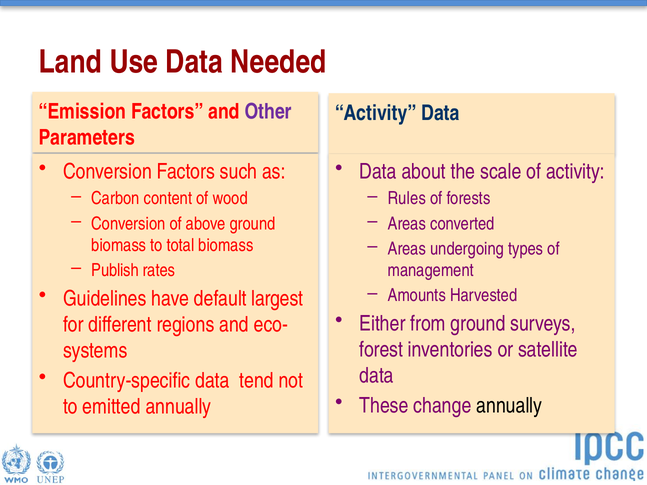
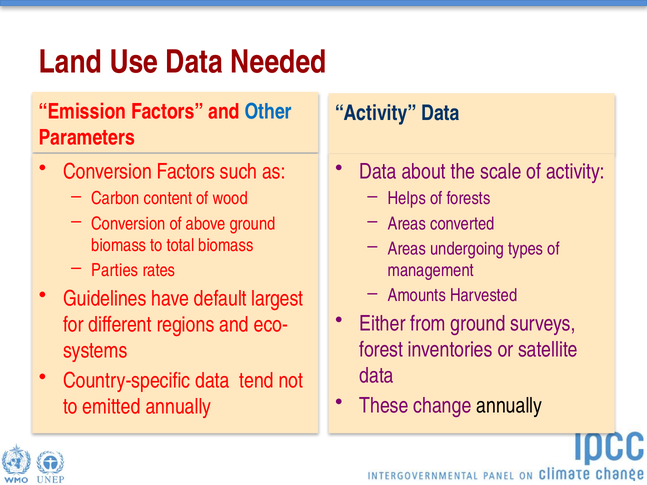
Other colour: purple -> blue
Rules: Rules -> Helps
Publish: Publish -> Parties
